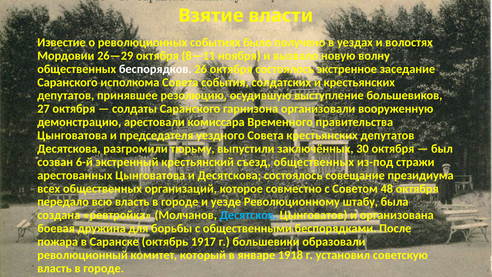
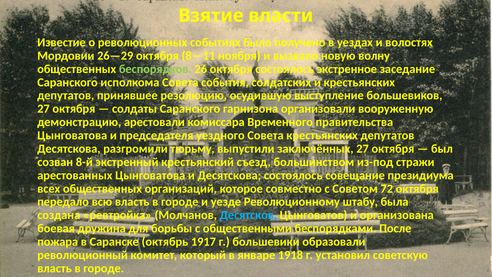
беспорядков colour: white -> light green
заключённых 30: 30 -> 27
6-й: 6-й -> 8-й
съезд общественных: общественных -> большинством
48: 48 -> 72
